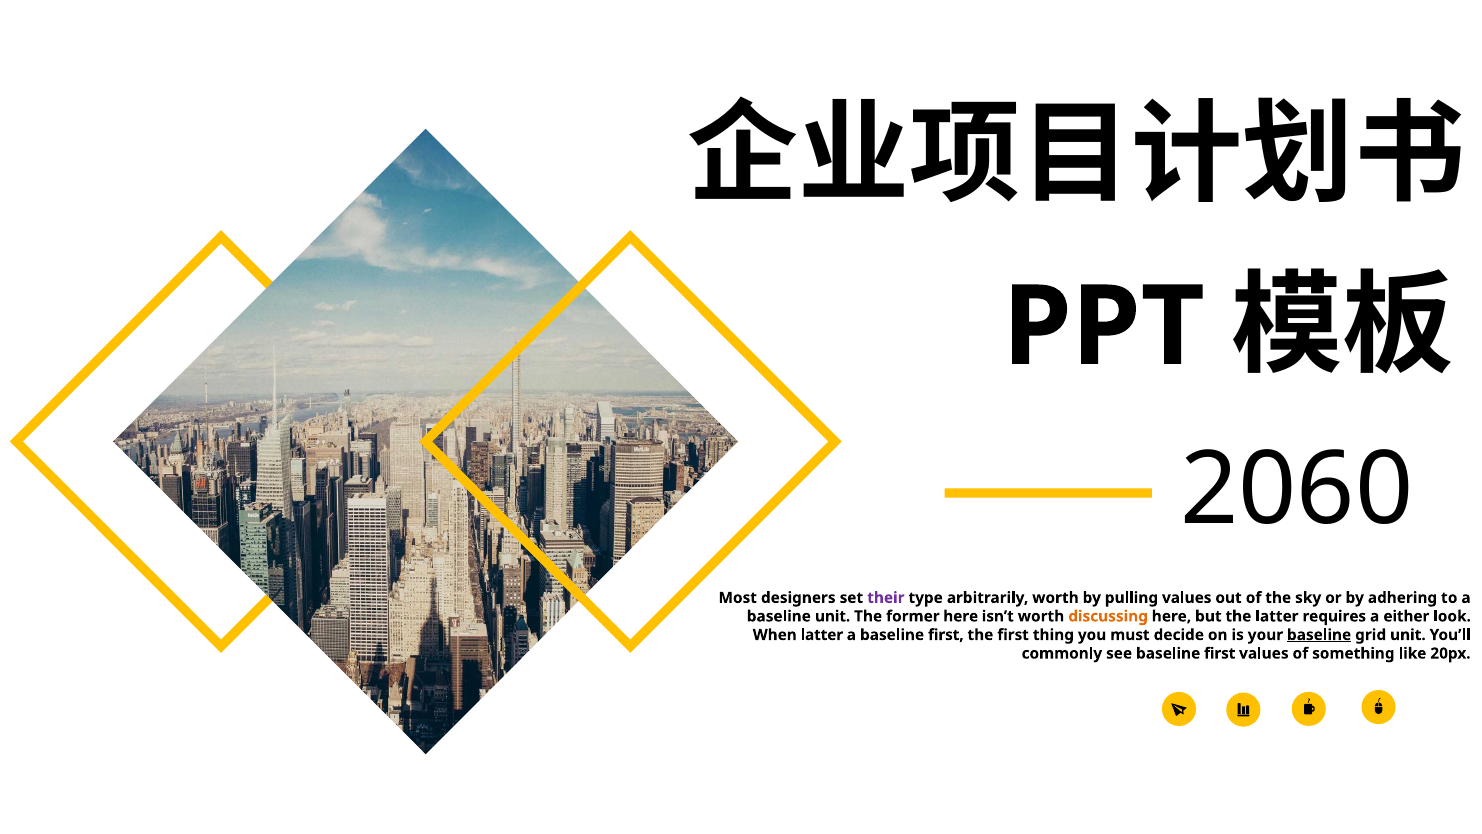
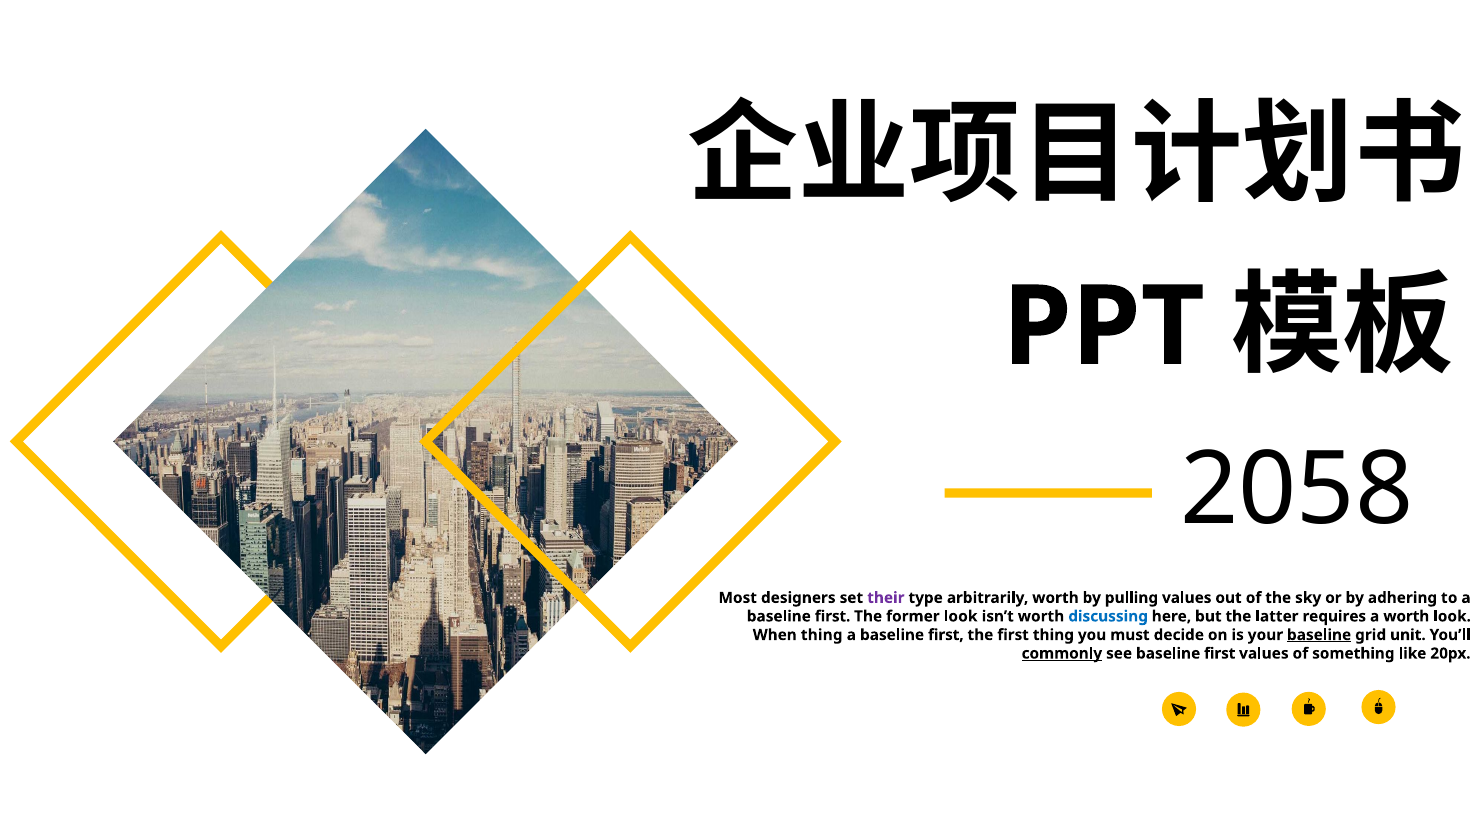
2060: 2060 -> 2058
unit at (833, 616): unit -> first
former here: here -> look
discussing colour: orange -> blue
a either: either -> worth
When latter: latter -> thing
commonly underline: none -> present
